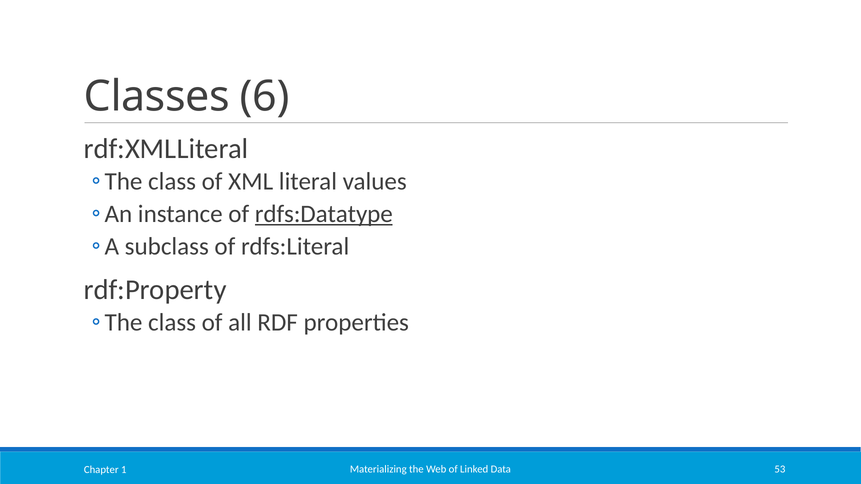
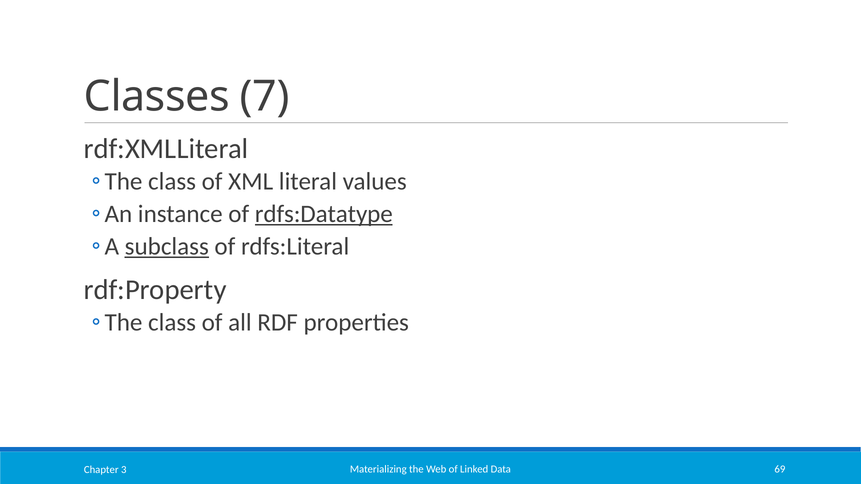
6: 6 -> 7
subclass underline: none -> present
53: 53 -> 69
1: 1 -> 3
